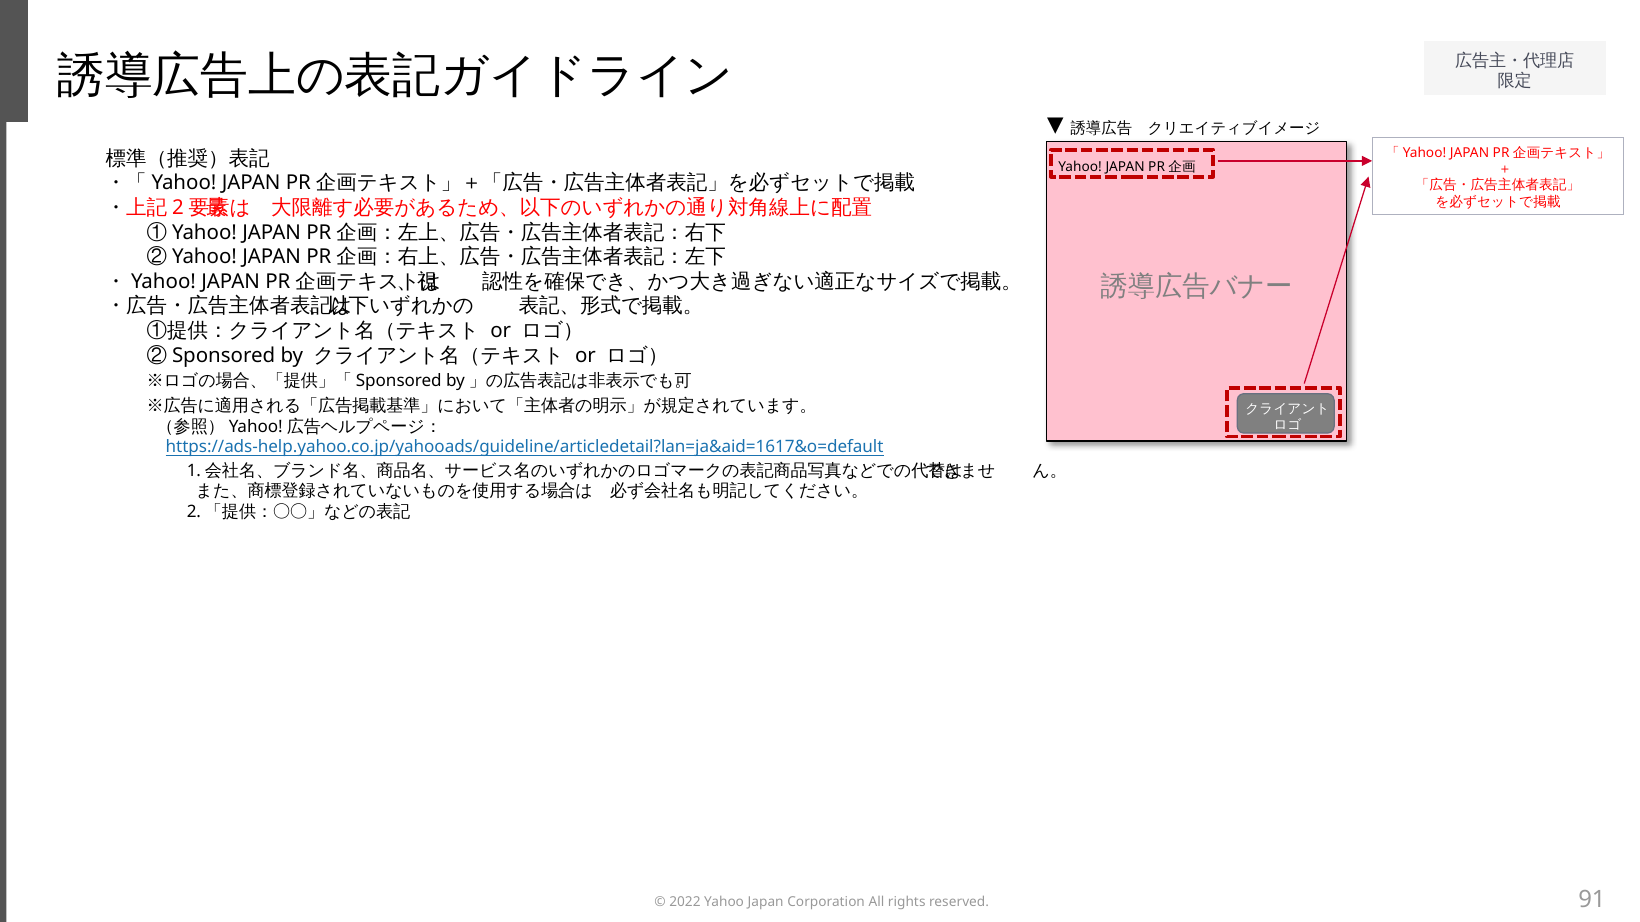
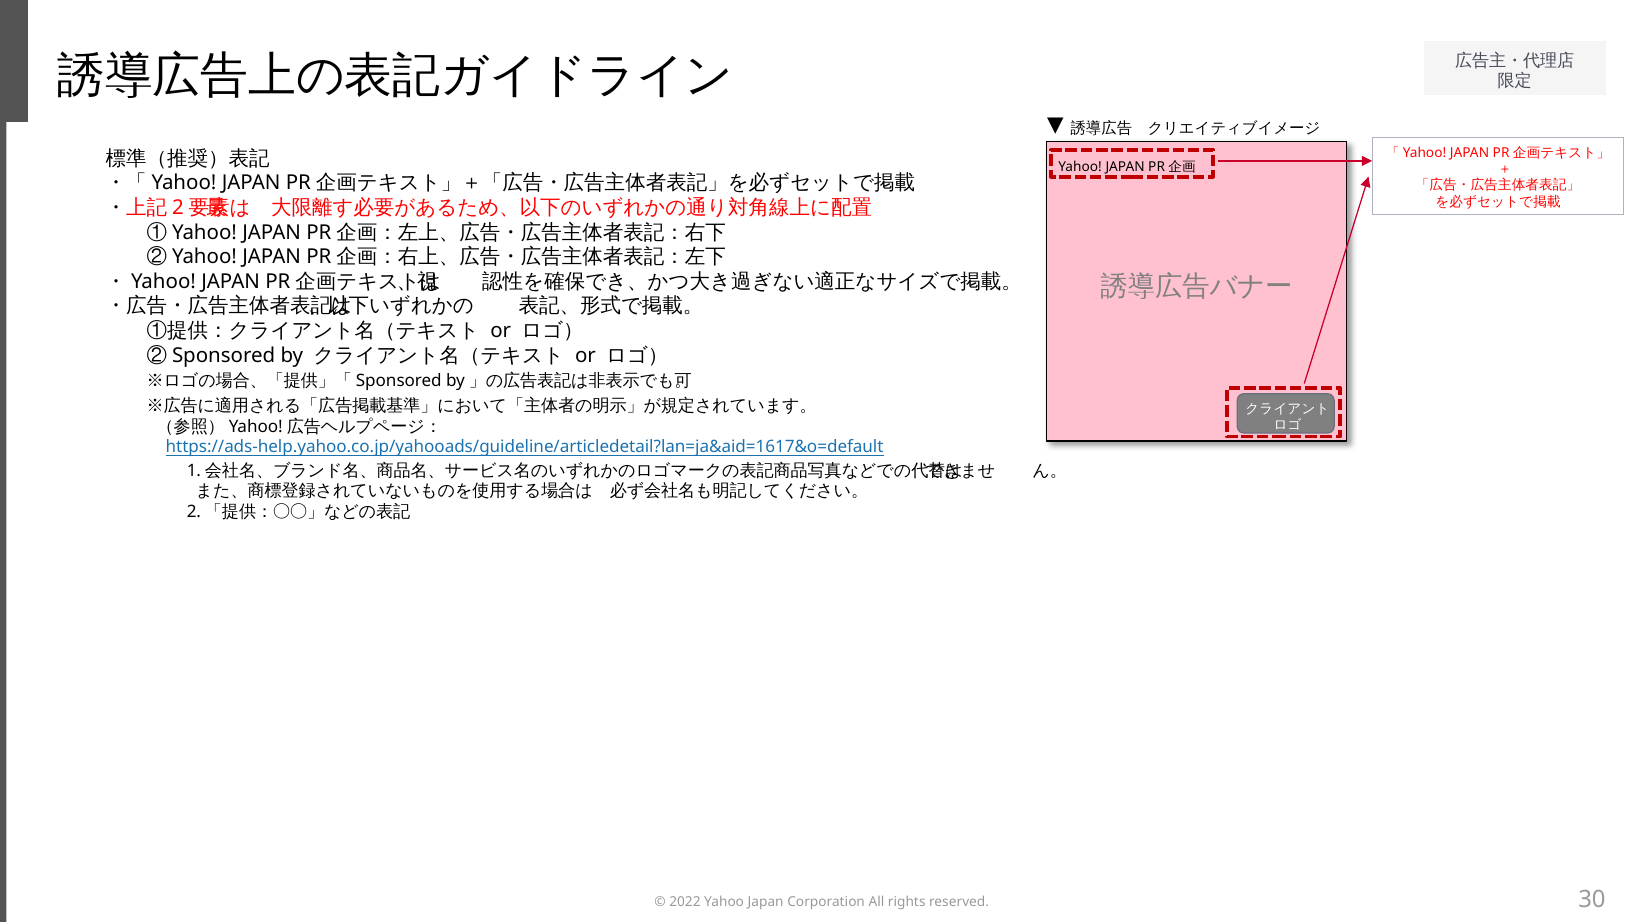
91: 91 -> 30
